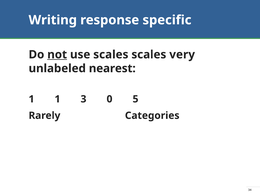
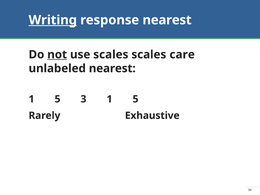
Writing underline: none -> present
response specific: specific -> nearest
very: very -> care
1 at (57, 99): 1 -> 5
3 0: 0 -> 1
Categories: Categories -> Exhaustive
